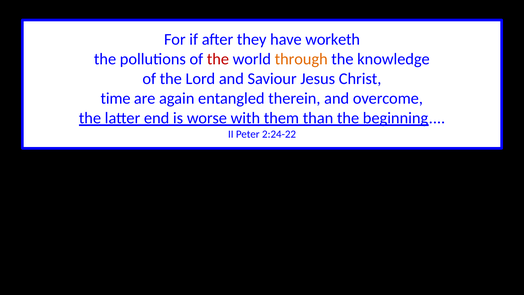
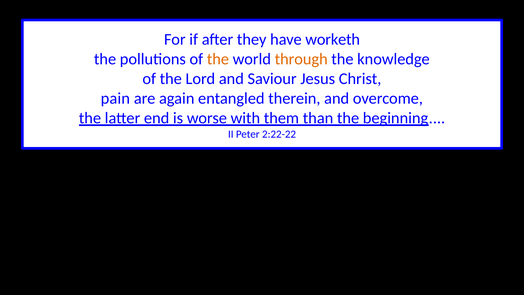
the at (218, 59) colour: red -> orange
time: time -> pain
2:24-22: 2:24-22 -> 2:22-22
